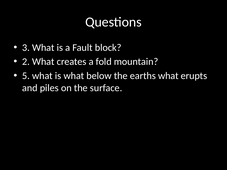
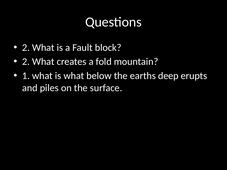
3 at (26, 48): 3 -> 2
5: 5 -> 1
earths what: what -> deep
